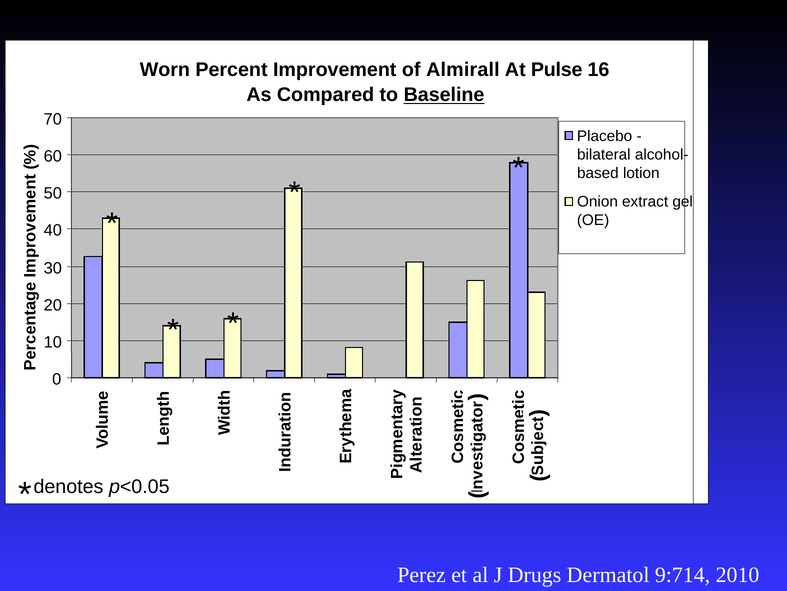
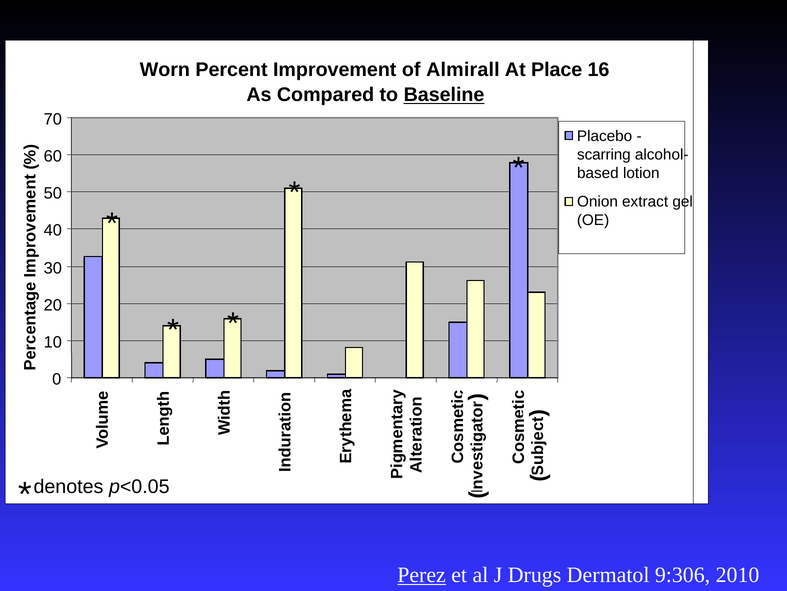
Pulse: Pulse -> Place
bilateral: bilateral -> scarring
Perez underline: none -> present
9:714: 9:714 -> 9:306
